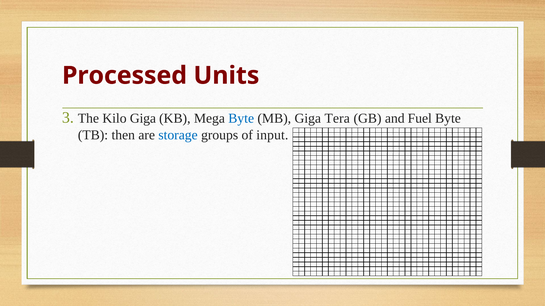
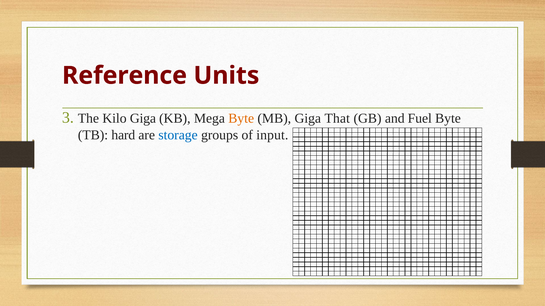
Processed: Processed -> Reference
Byte at (241, 119) colour: blue -> orange
Tera: Tera -> That
then: then -> hard
